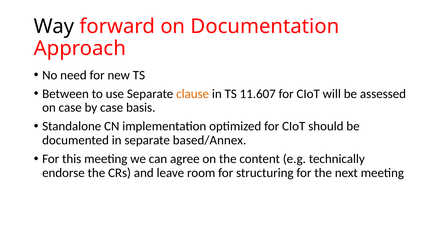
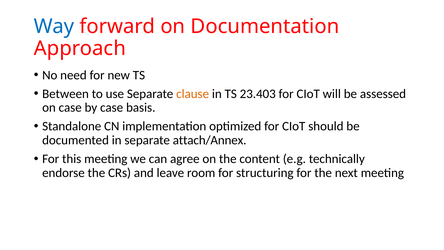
Way colour: black -> blue
11.607: 11.607 -> 23.403
based/Annex: based/Annex -> attach/Annex
